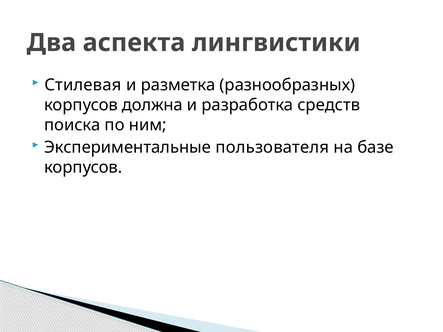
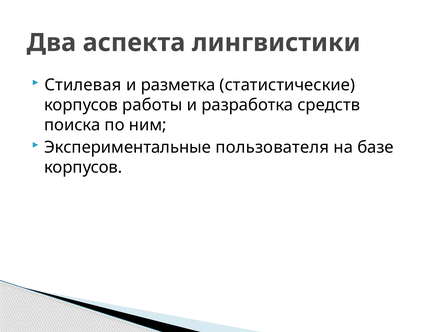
разнообразных: разнообразных -> статистические
должна: должна -> работы
